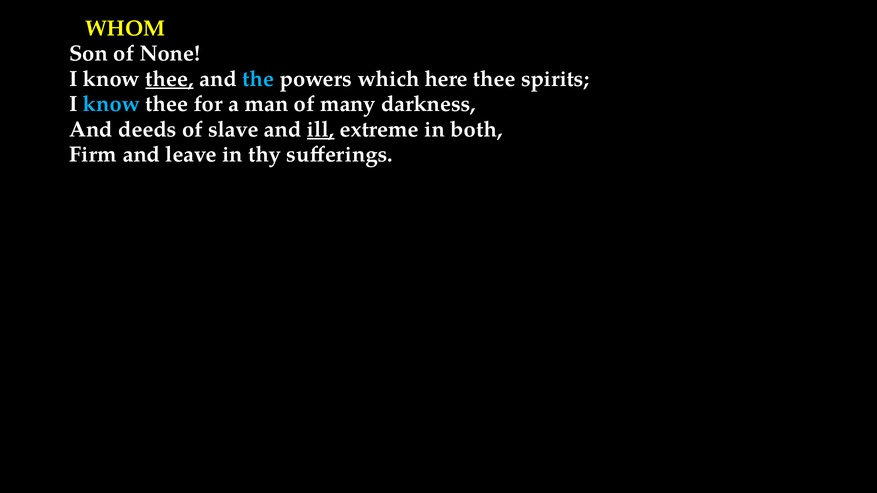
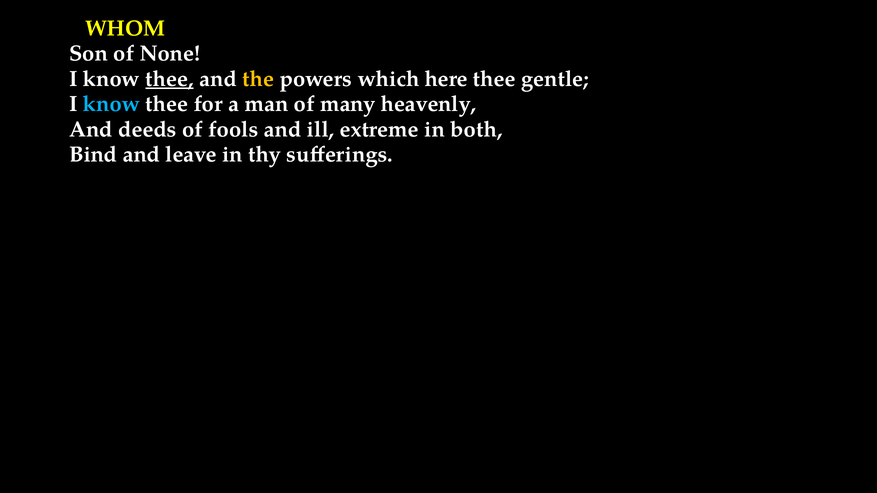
the colour: light blue -> yellow
spirits: spirits -> gentle
darkness: darkness -> heavenly
slave: slave -> fools
ill underline: present -> none
Firm: Firm -> Bind
